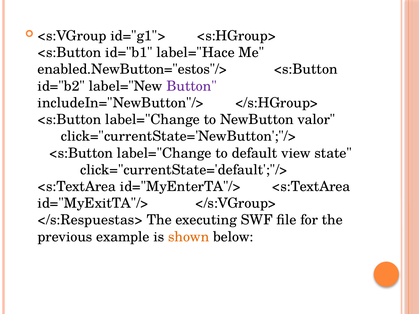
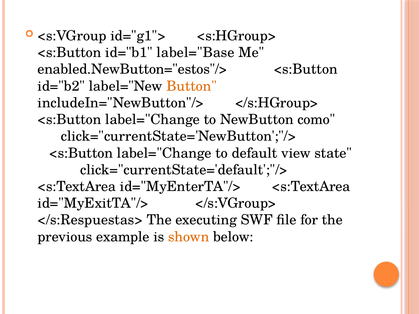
label="Hace: label="Hace -> label="Base
Button colour: purple -> orange
valor: valor -> como
